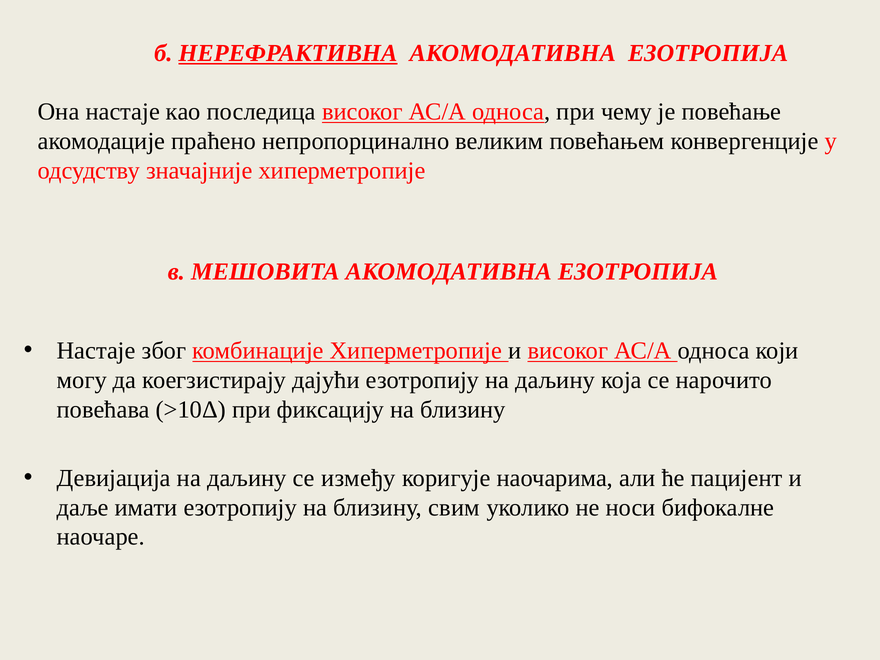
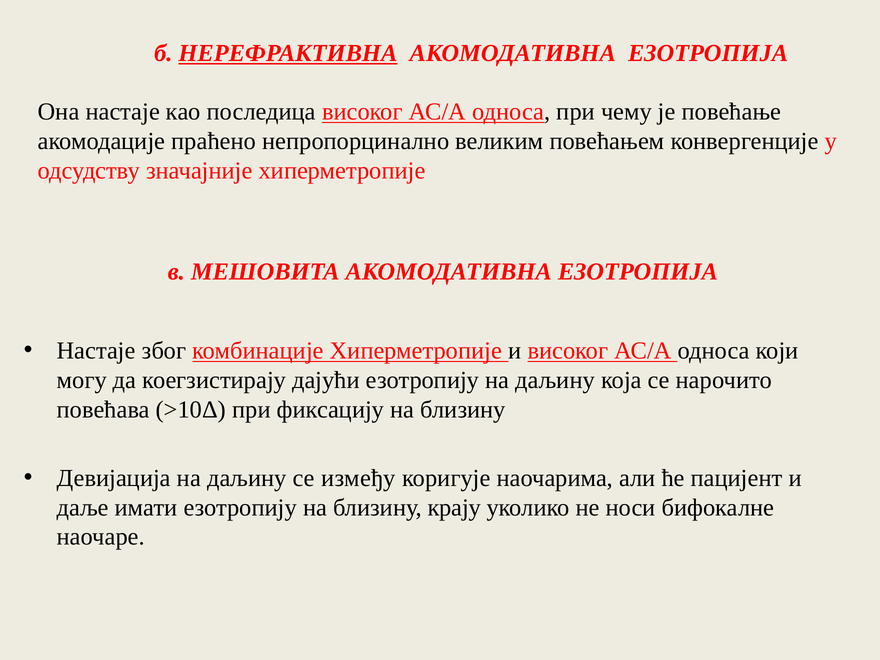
свим: свим -> крају
